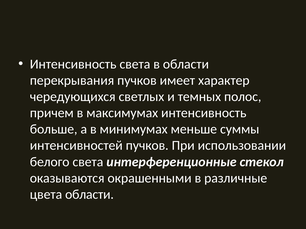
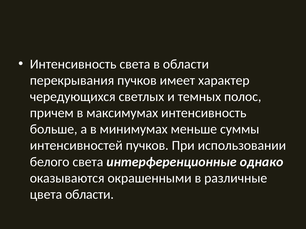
стекол: стекол -> однако
